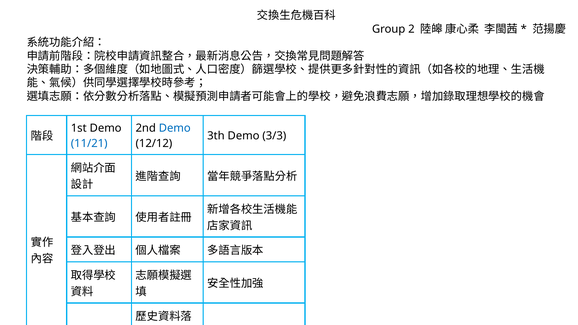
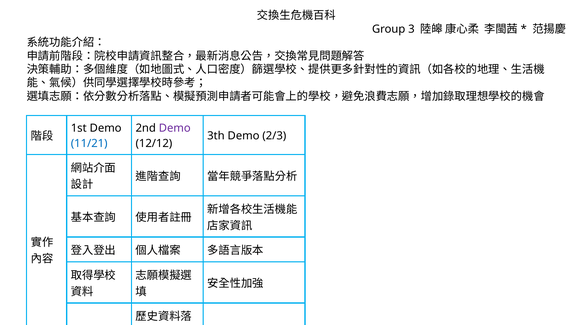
2: 2 -> 3
Demo at (175, 128) colour: blue -> purple
3/3: 3/3 -> 2/3
